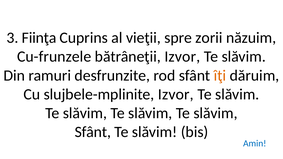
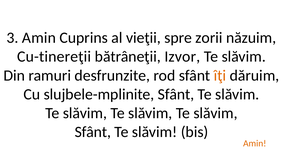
3 Fiinţa: Fiinţa -> Amin
Cu-frunzele: Cu-frunzele -> Cu-tinereţii
slujbele-mplinite Izvor: Izvor -> Sfânt
Amin at (255, 144) colour: blue -> orange
